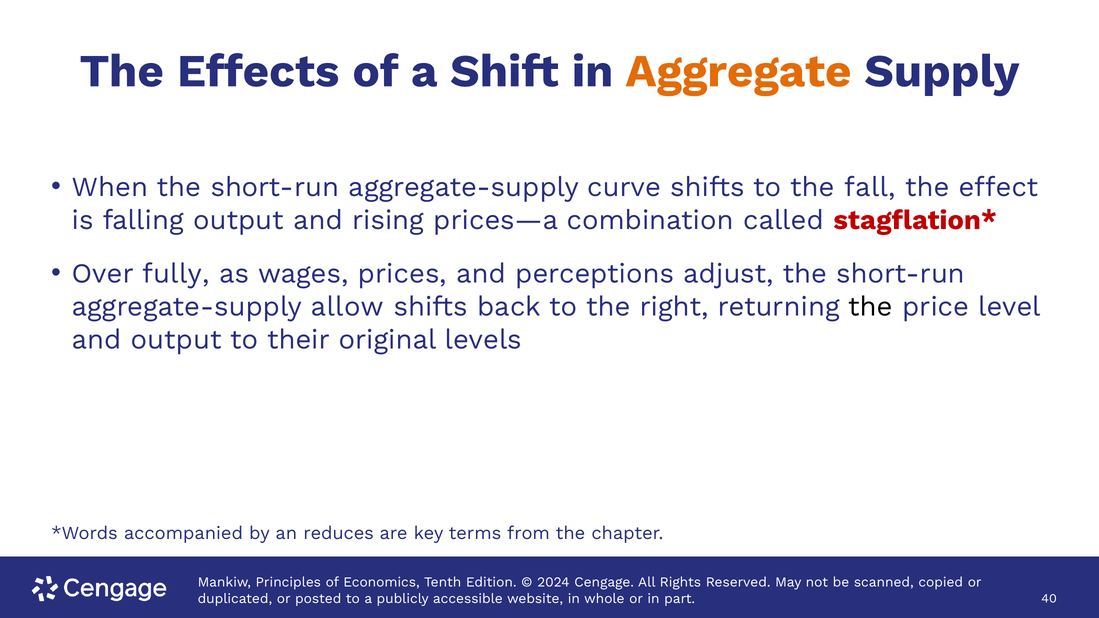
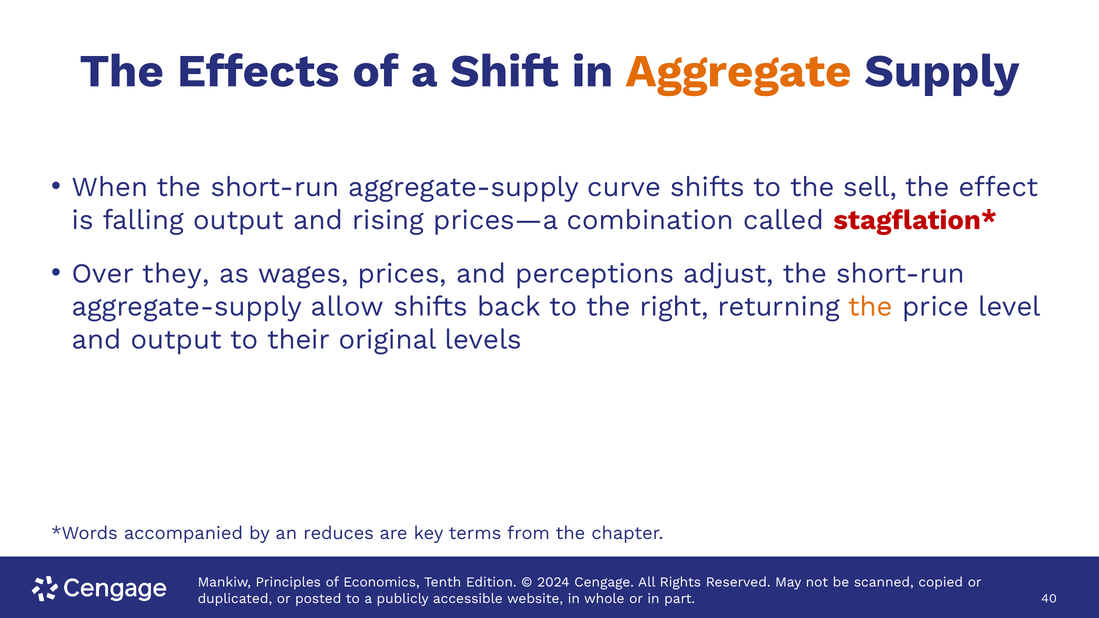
fall: fall -> sell
fully: fully -> they
the at (871, 307) colour: black -> orange
